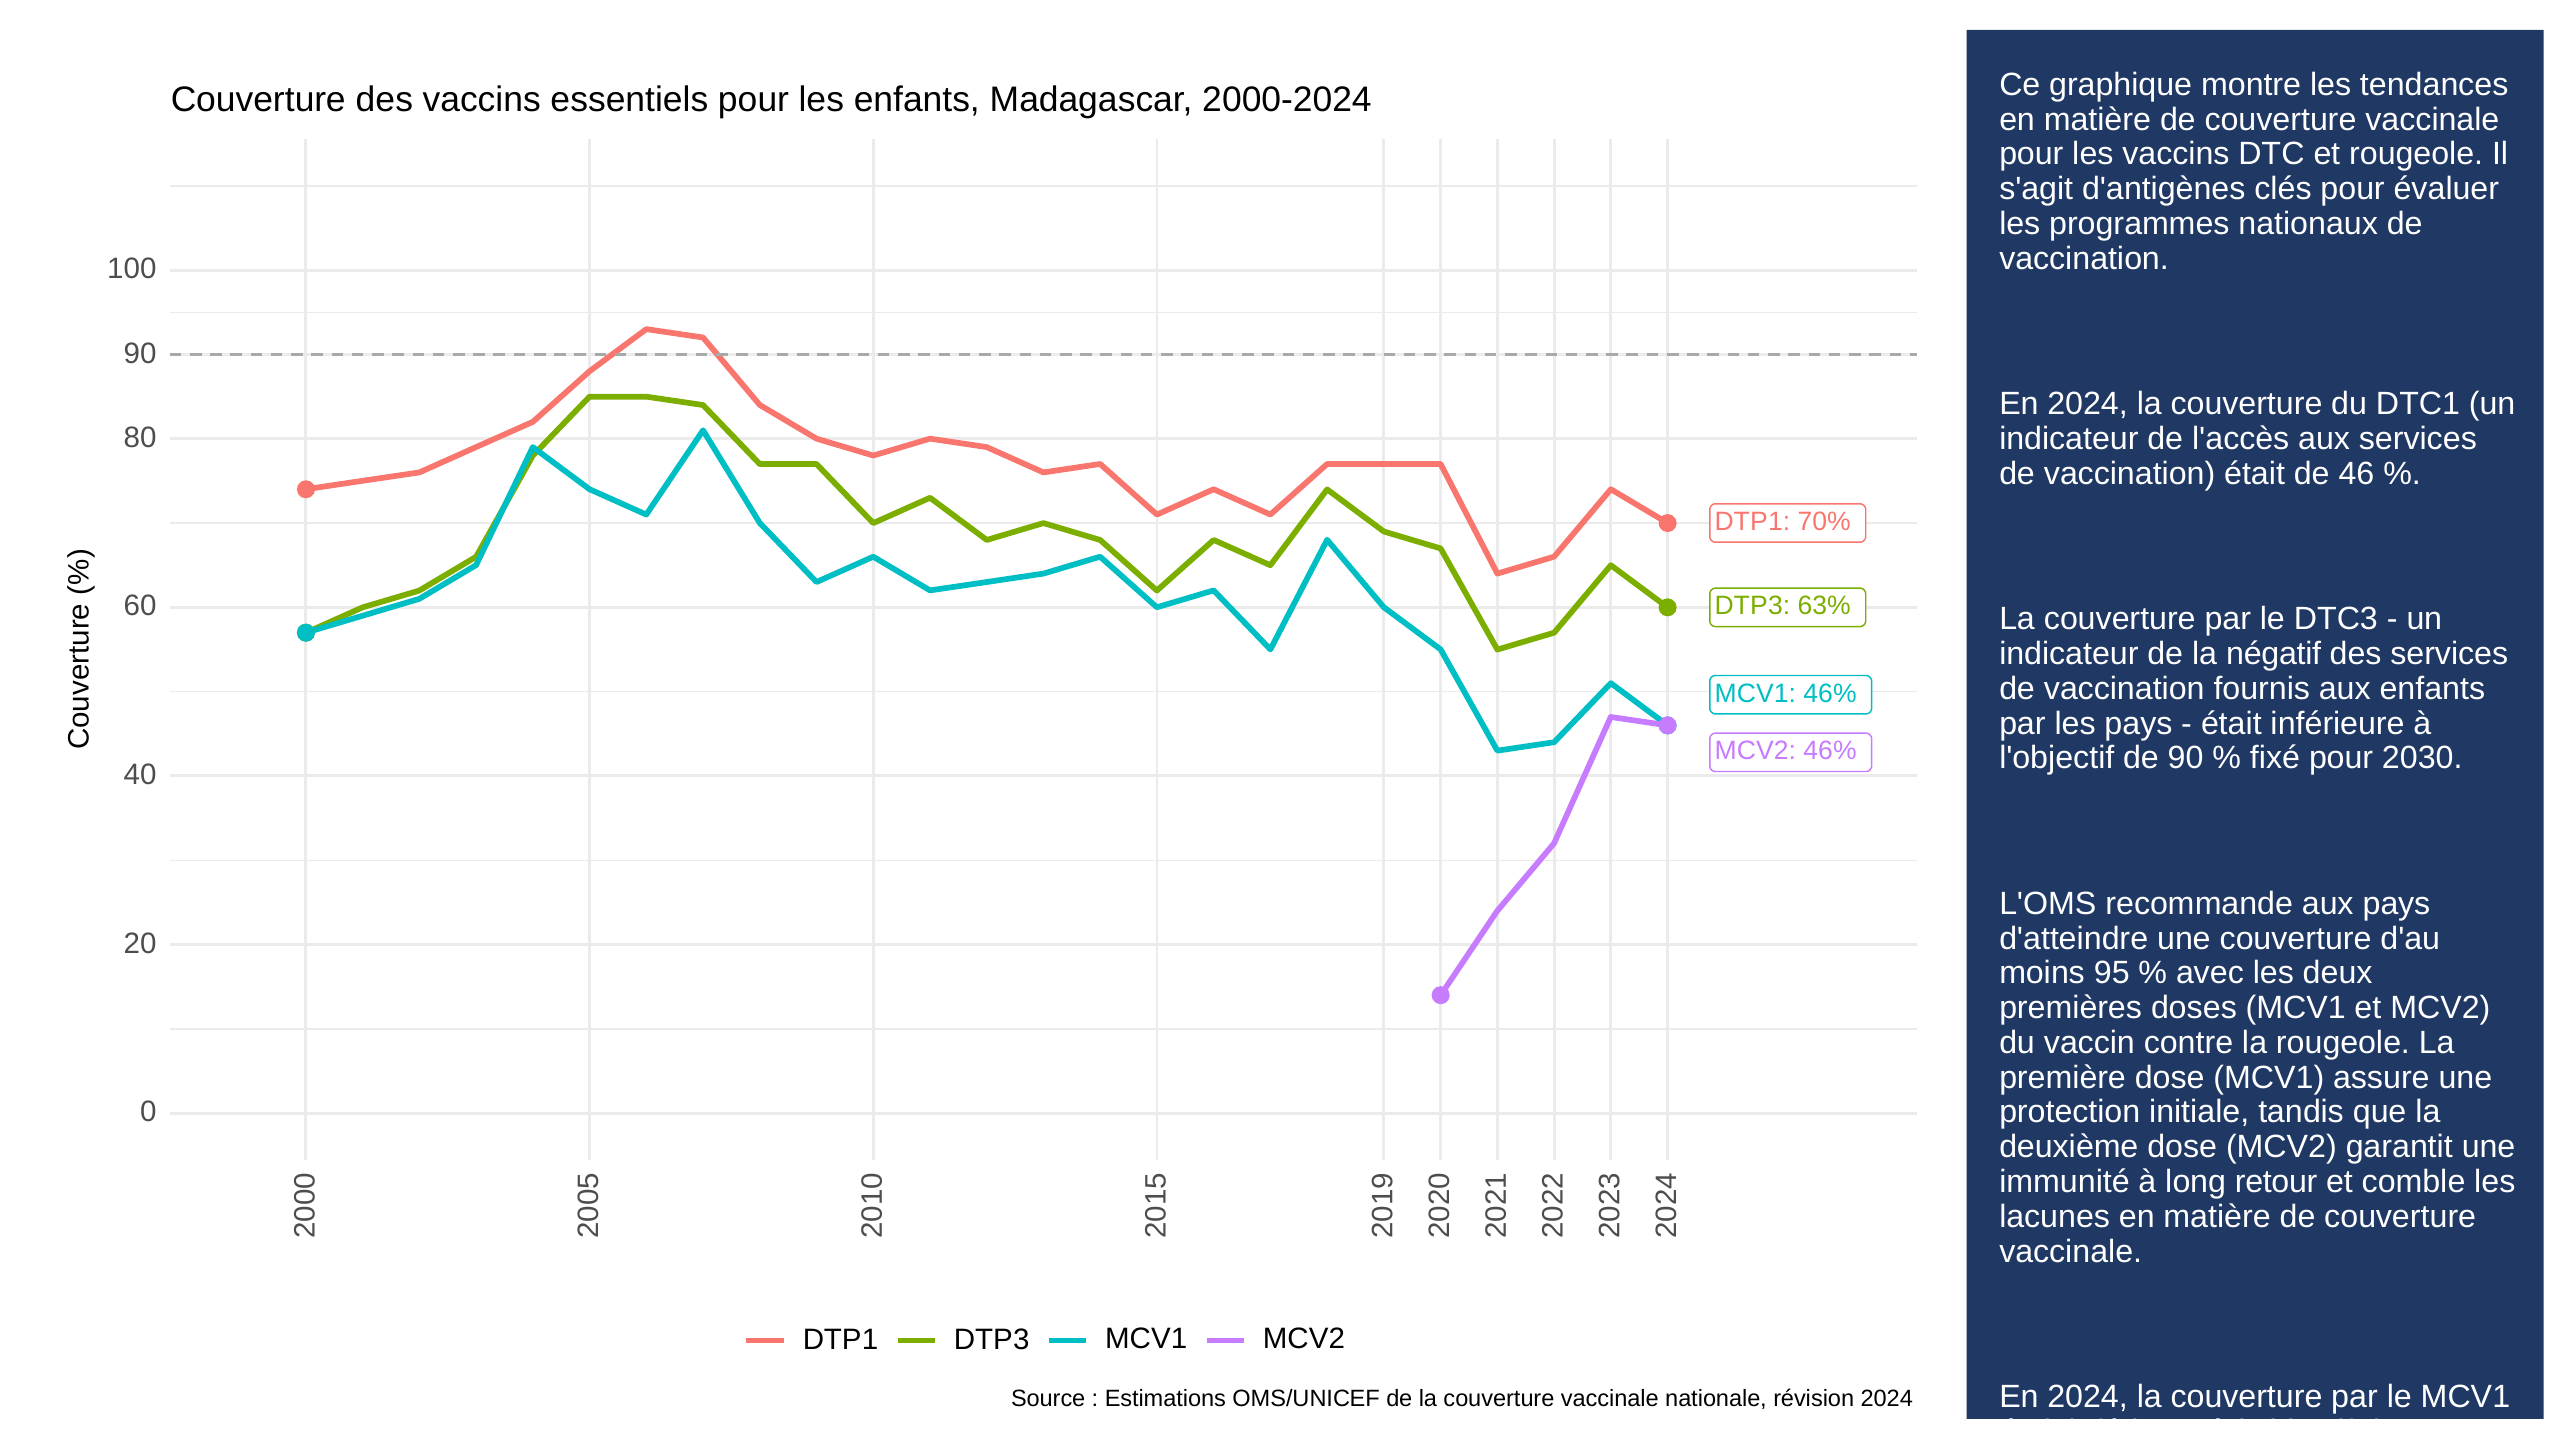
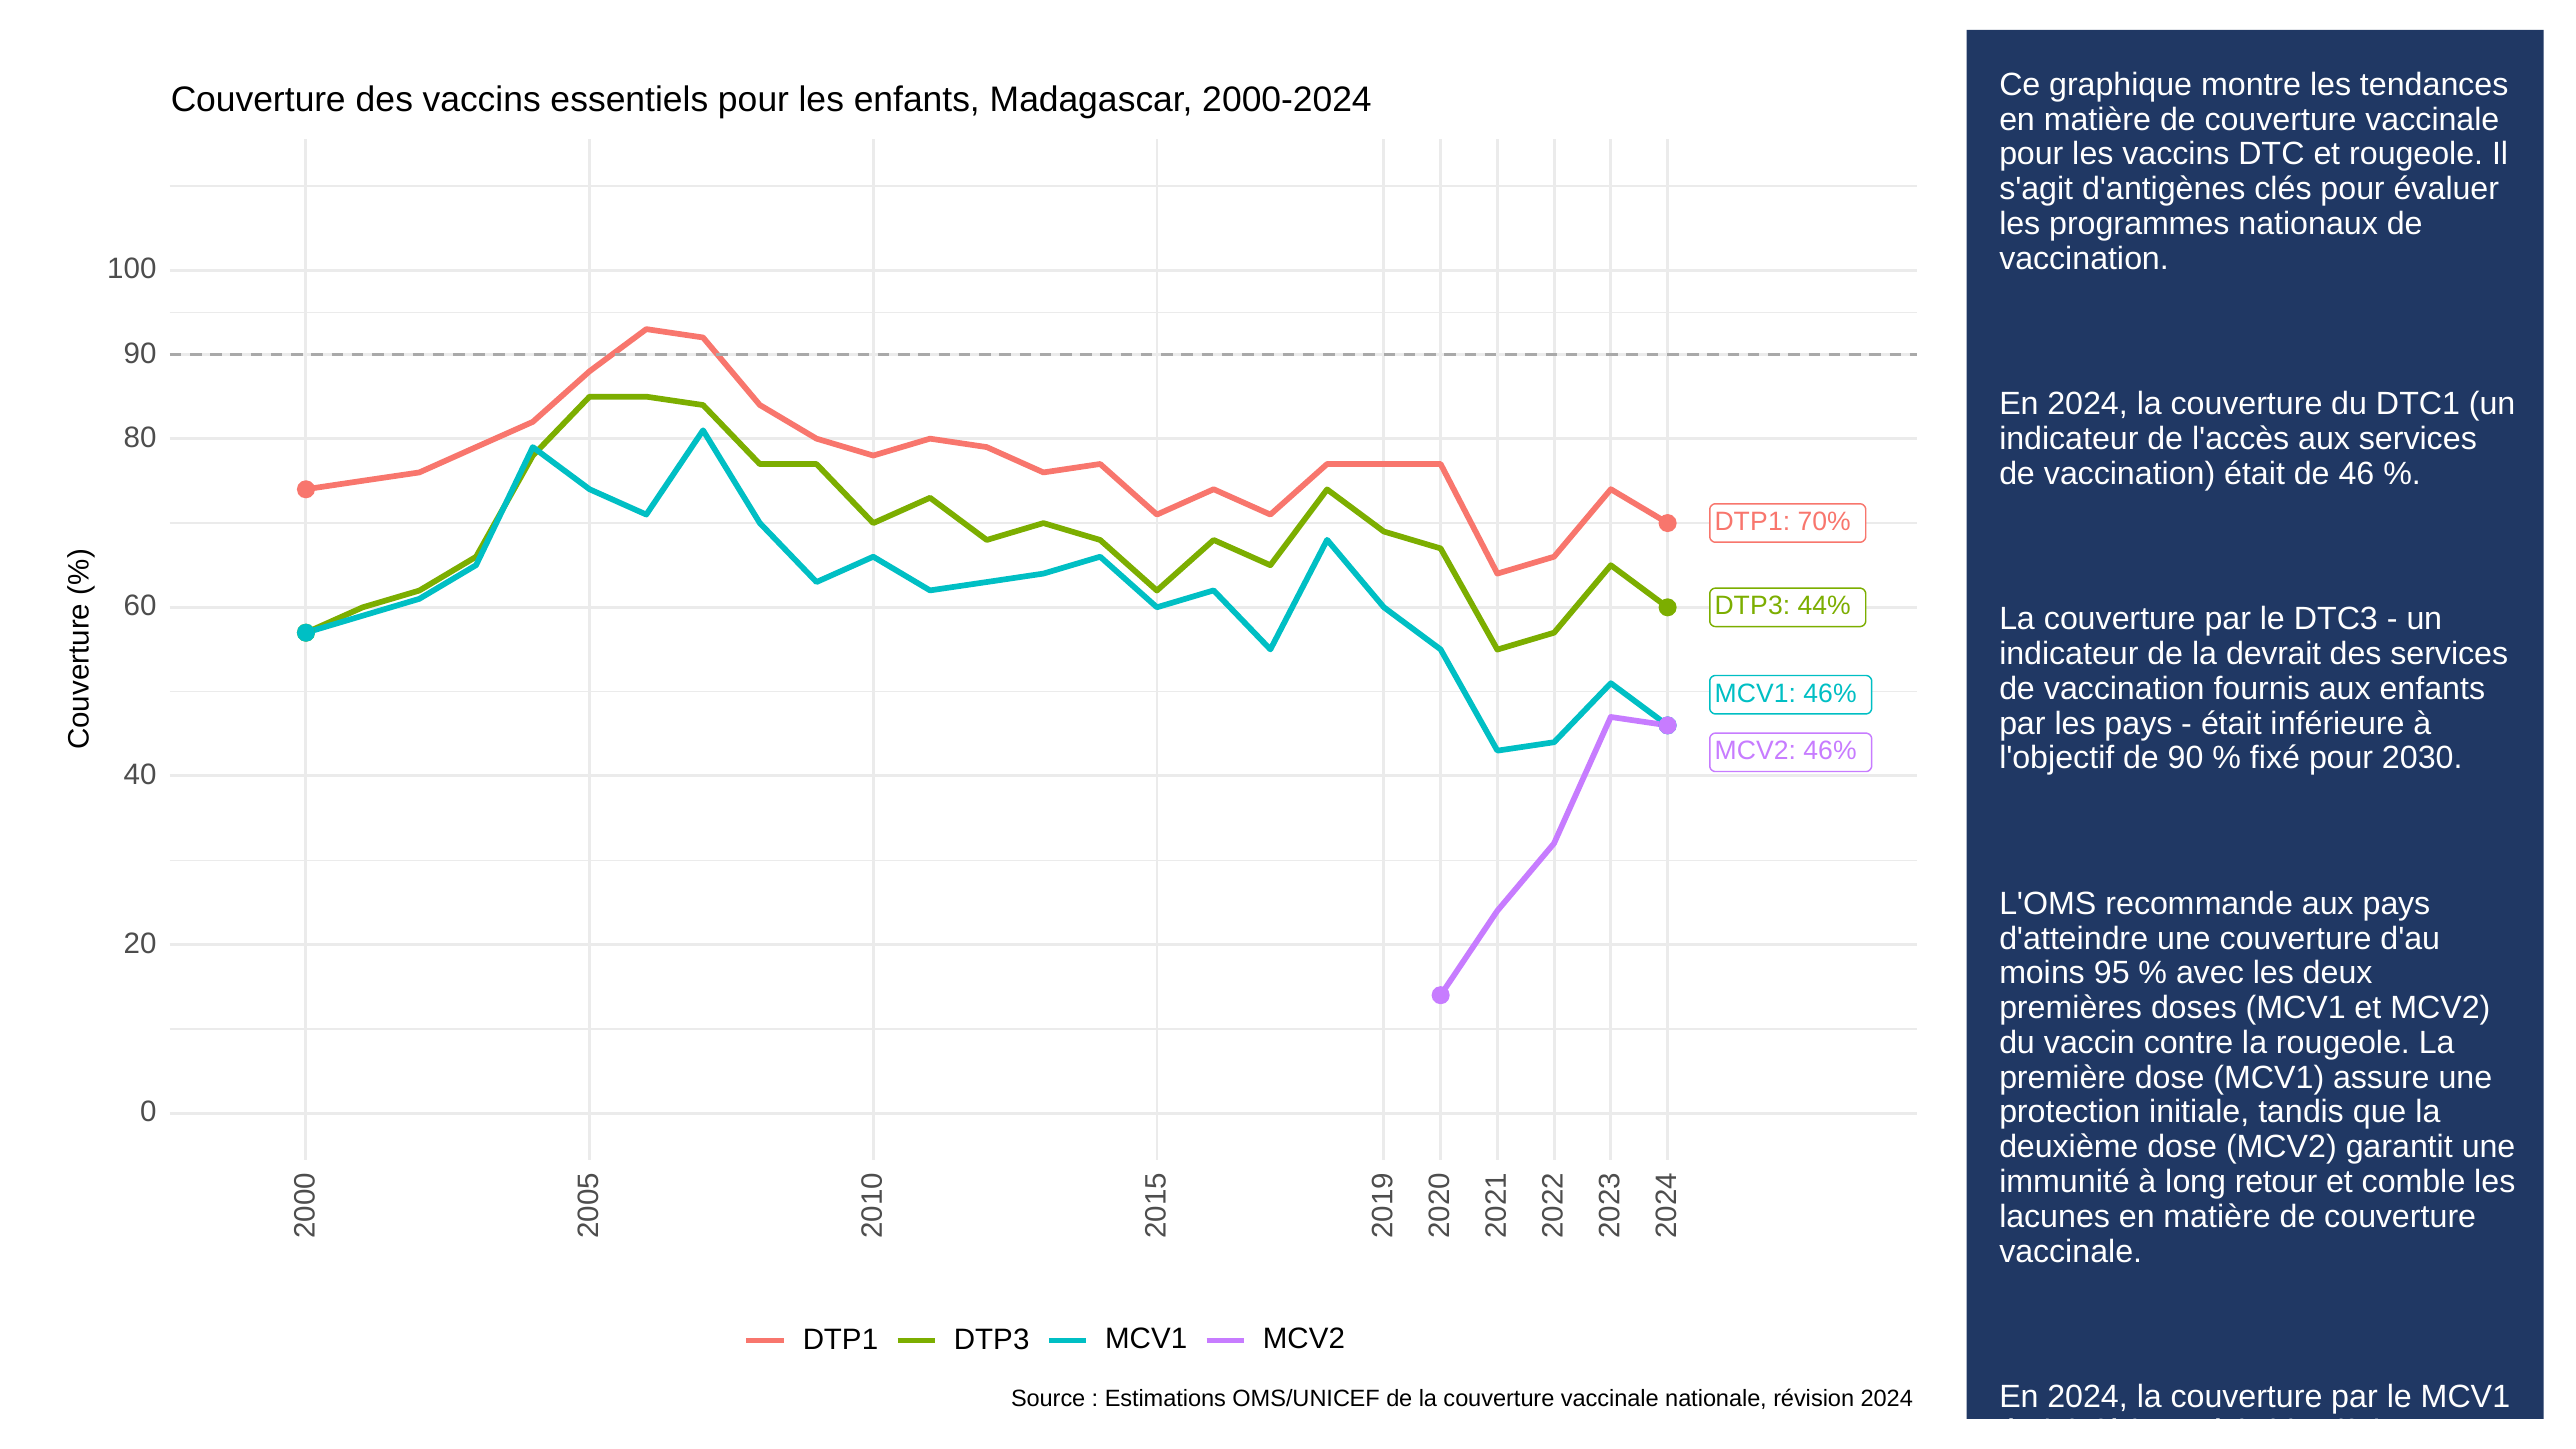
63%: 63% -> 44%
négatif: négatif -> devrait
